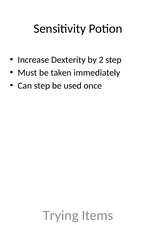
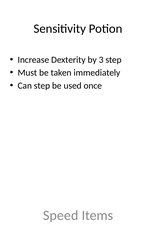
2: 2 -> 3
Trying: Trying -> Speed
